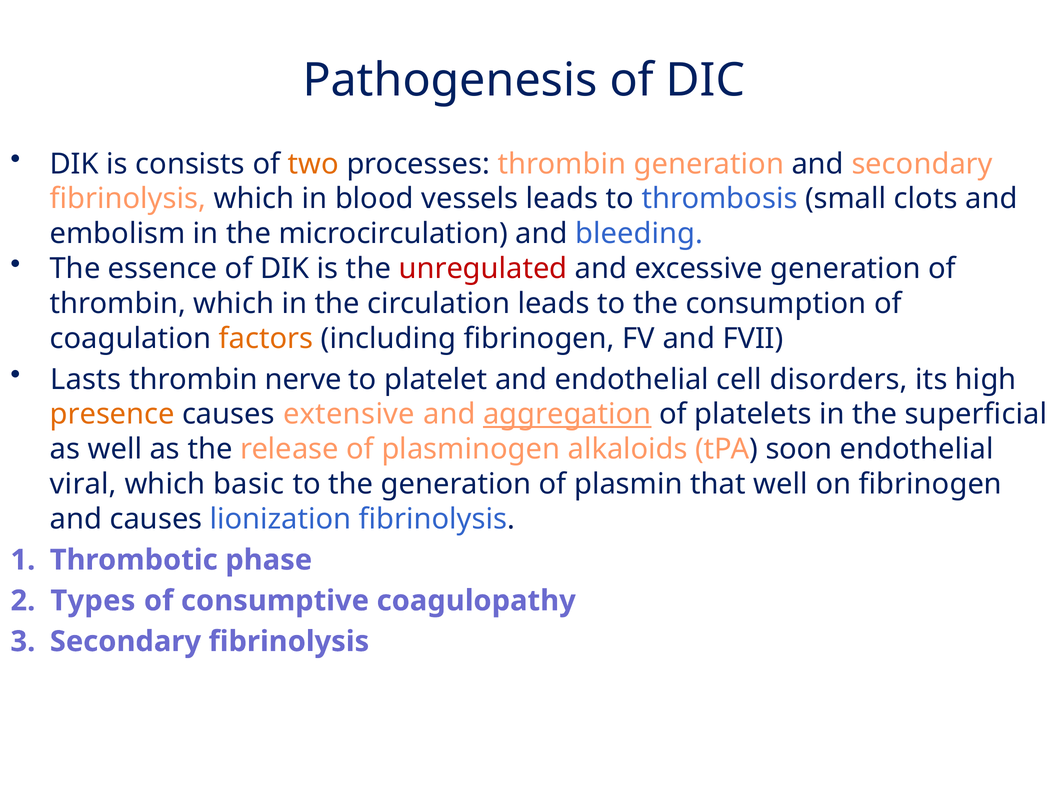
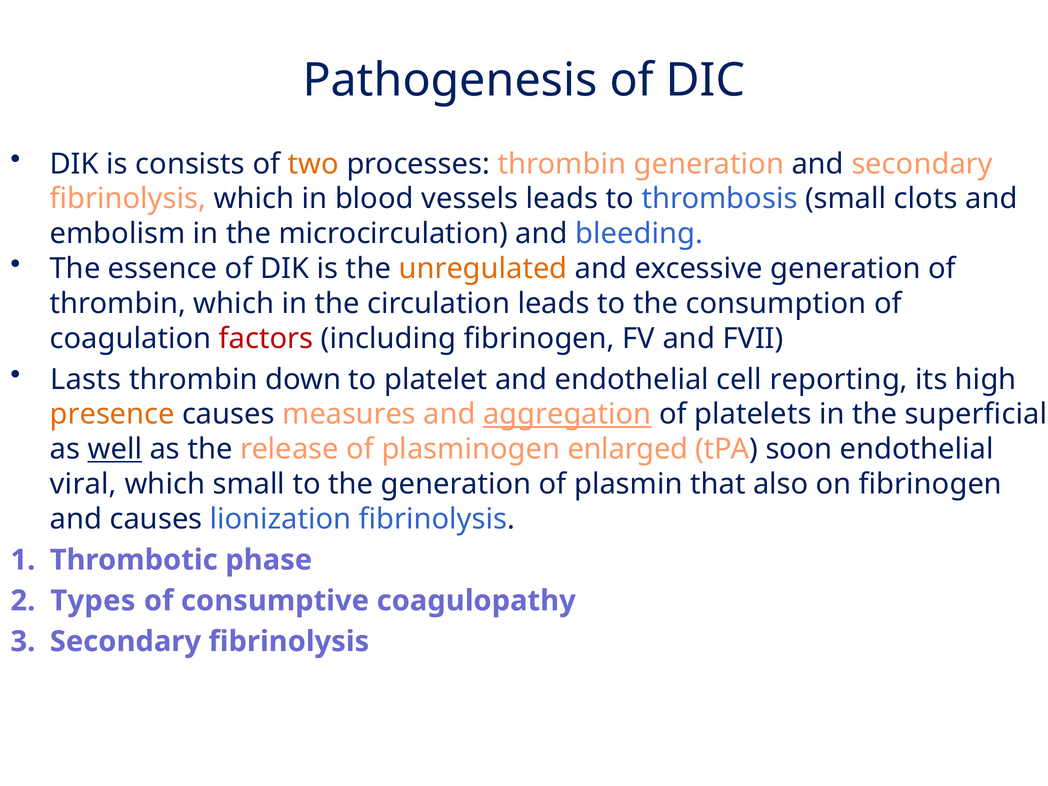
unregulated colour: red -> orange
factors colour: orange -> red
nerve: nerve -> down
disorders: disorders -> reporting
extensive: extensive -> measures
well at (115, 449) underline: none -> present
alkaloids: alkaloids -> enlarged
which basic: basic -> small
that well: well -> also
